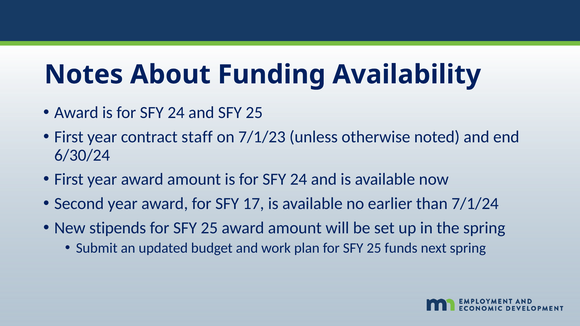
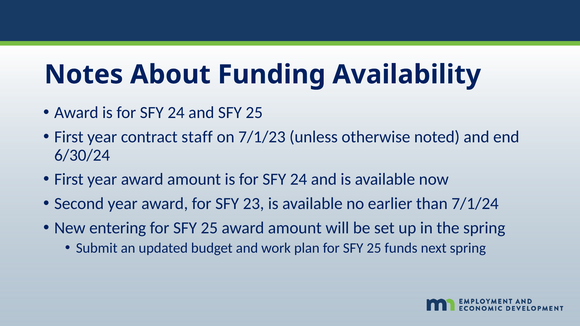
17: 17 -> 23
stipends: stipends -> entering
